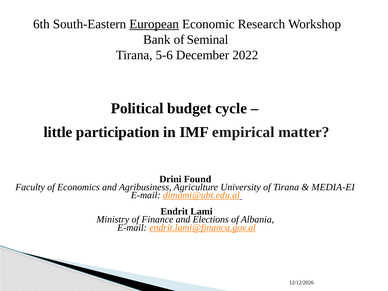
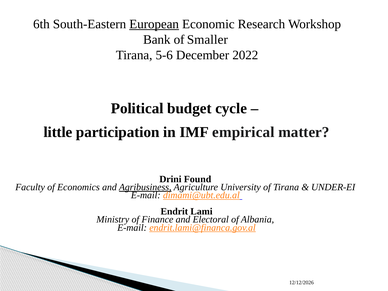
Seminal: Seminal -> Smaller
Agribusiness underline: none -> present
MEDIA-EI: MEDIA-EI -> UNDER-EI
Elections: Elections -> Electoral
